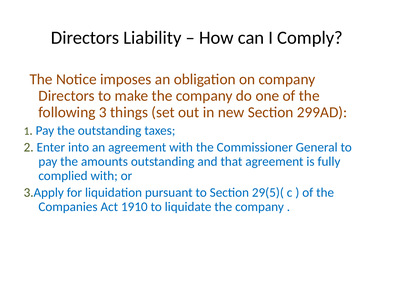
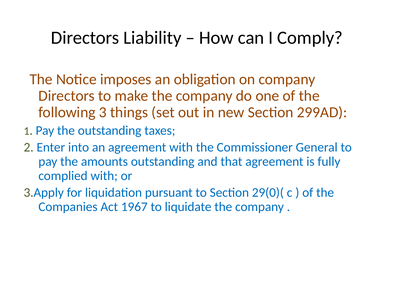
29(5)(: 29(5)( -> 29(0)(
1910: 1910 -> 1967
